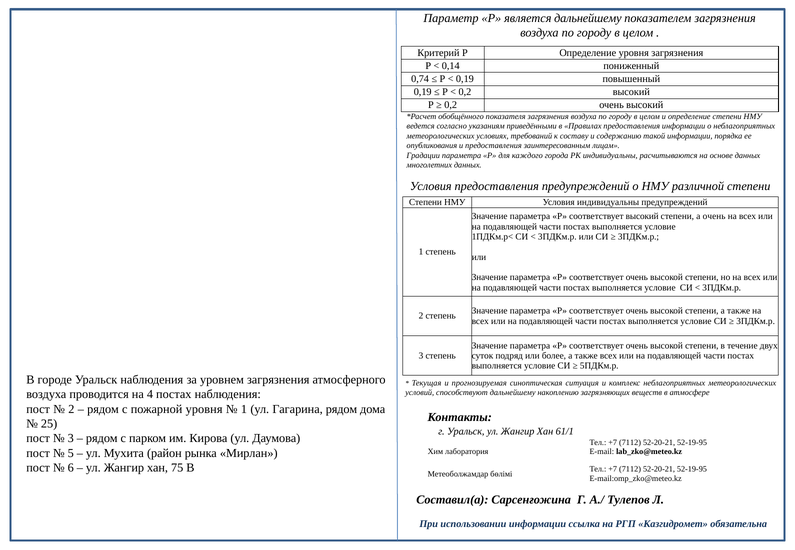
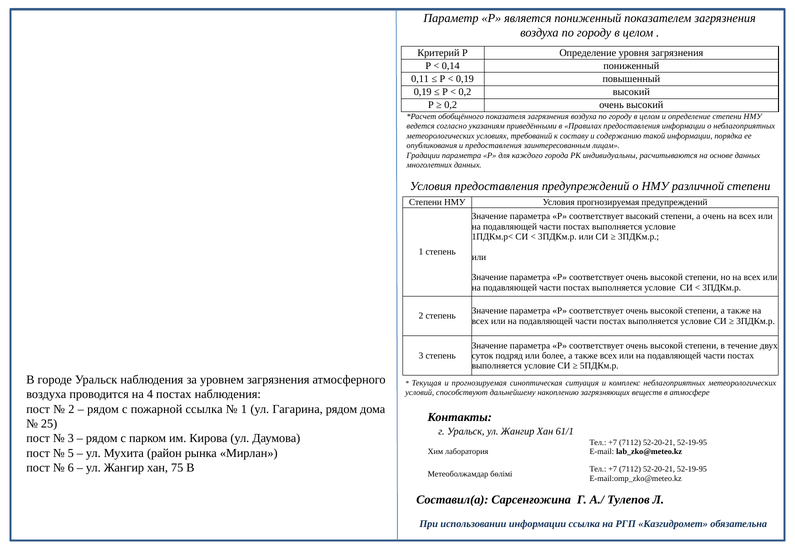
является дальнейшему: дальнейшему -> пониженный
0,74: 0,74 -> 0,11
Условия индивидуальны: индивидуальны -> прогнозируемая
пожарной уровня: уровня -> ссылка
